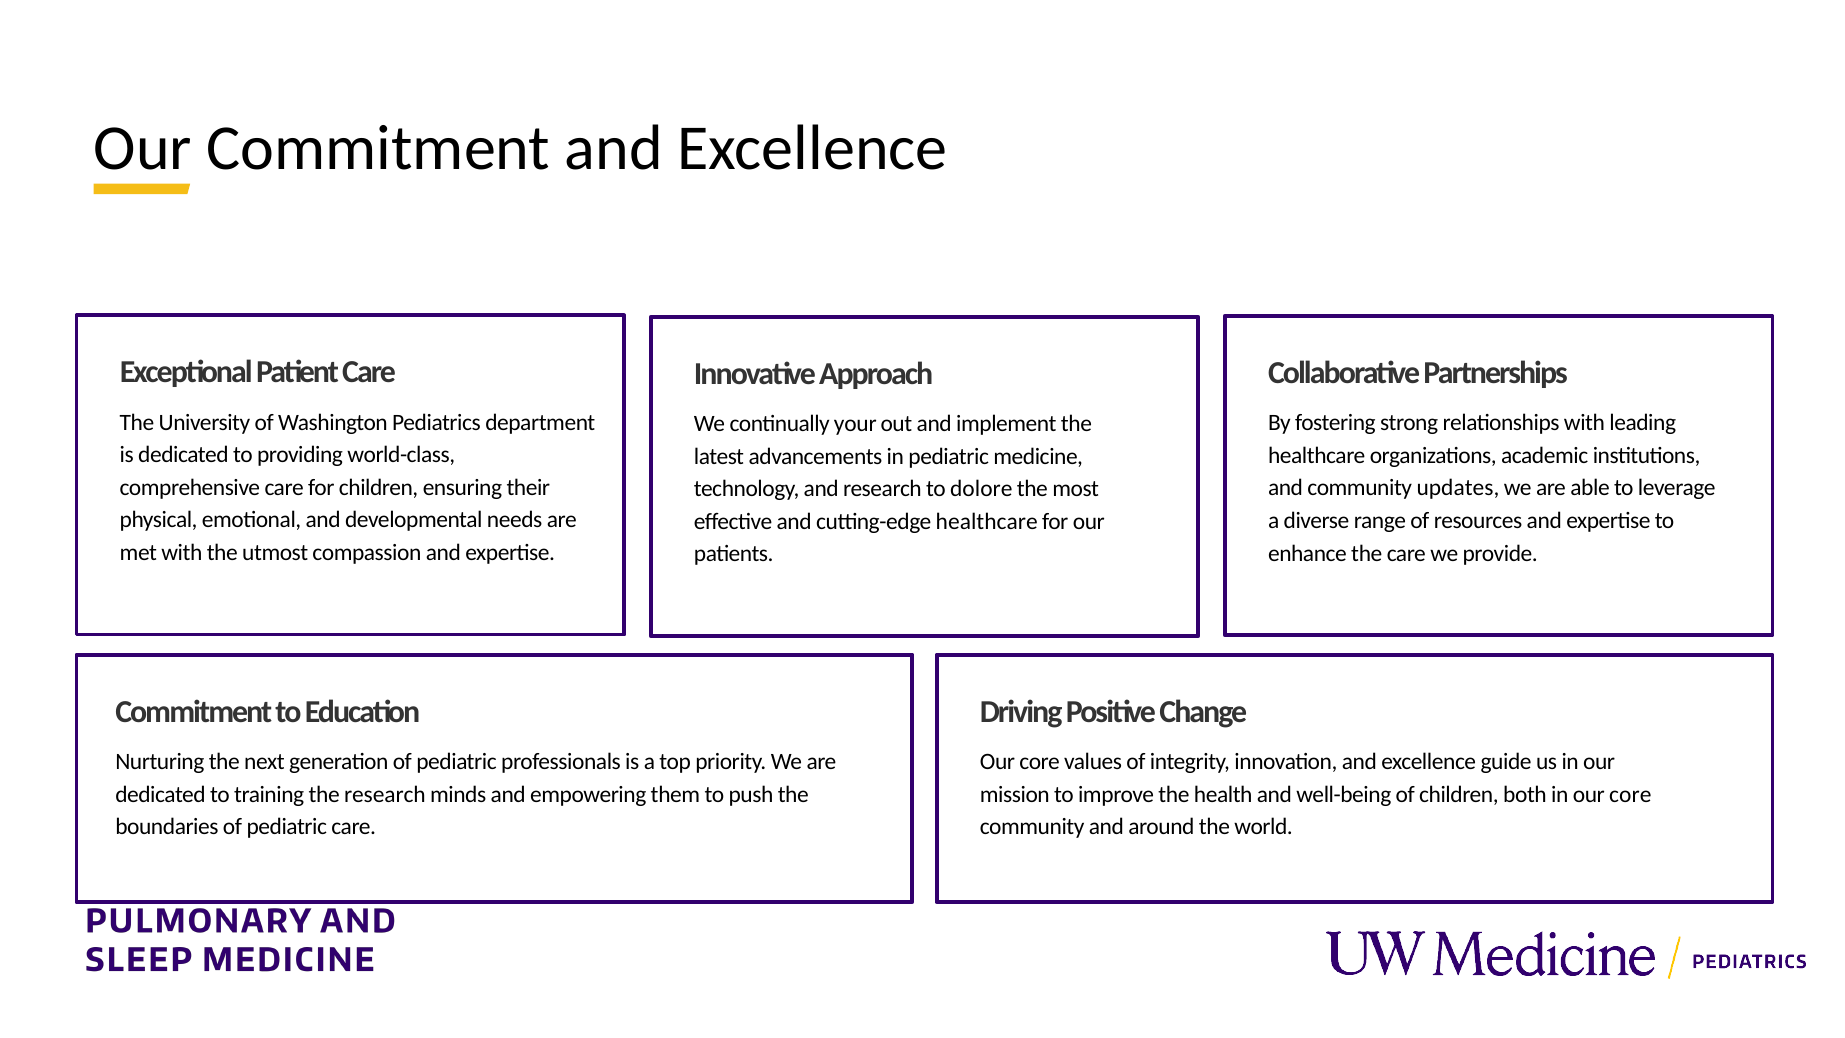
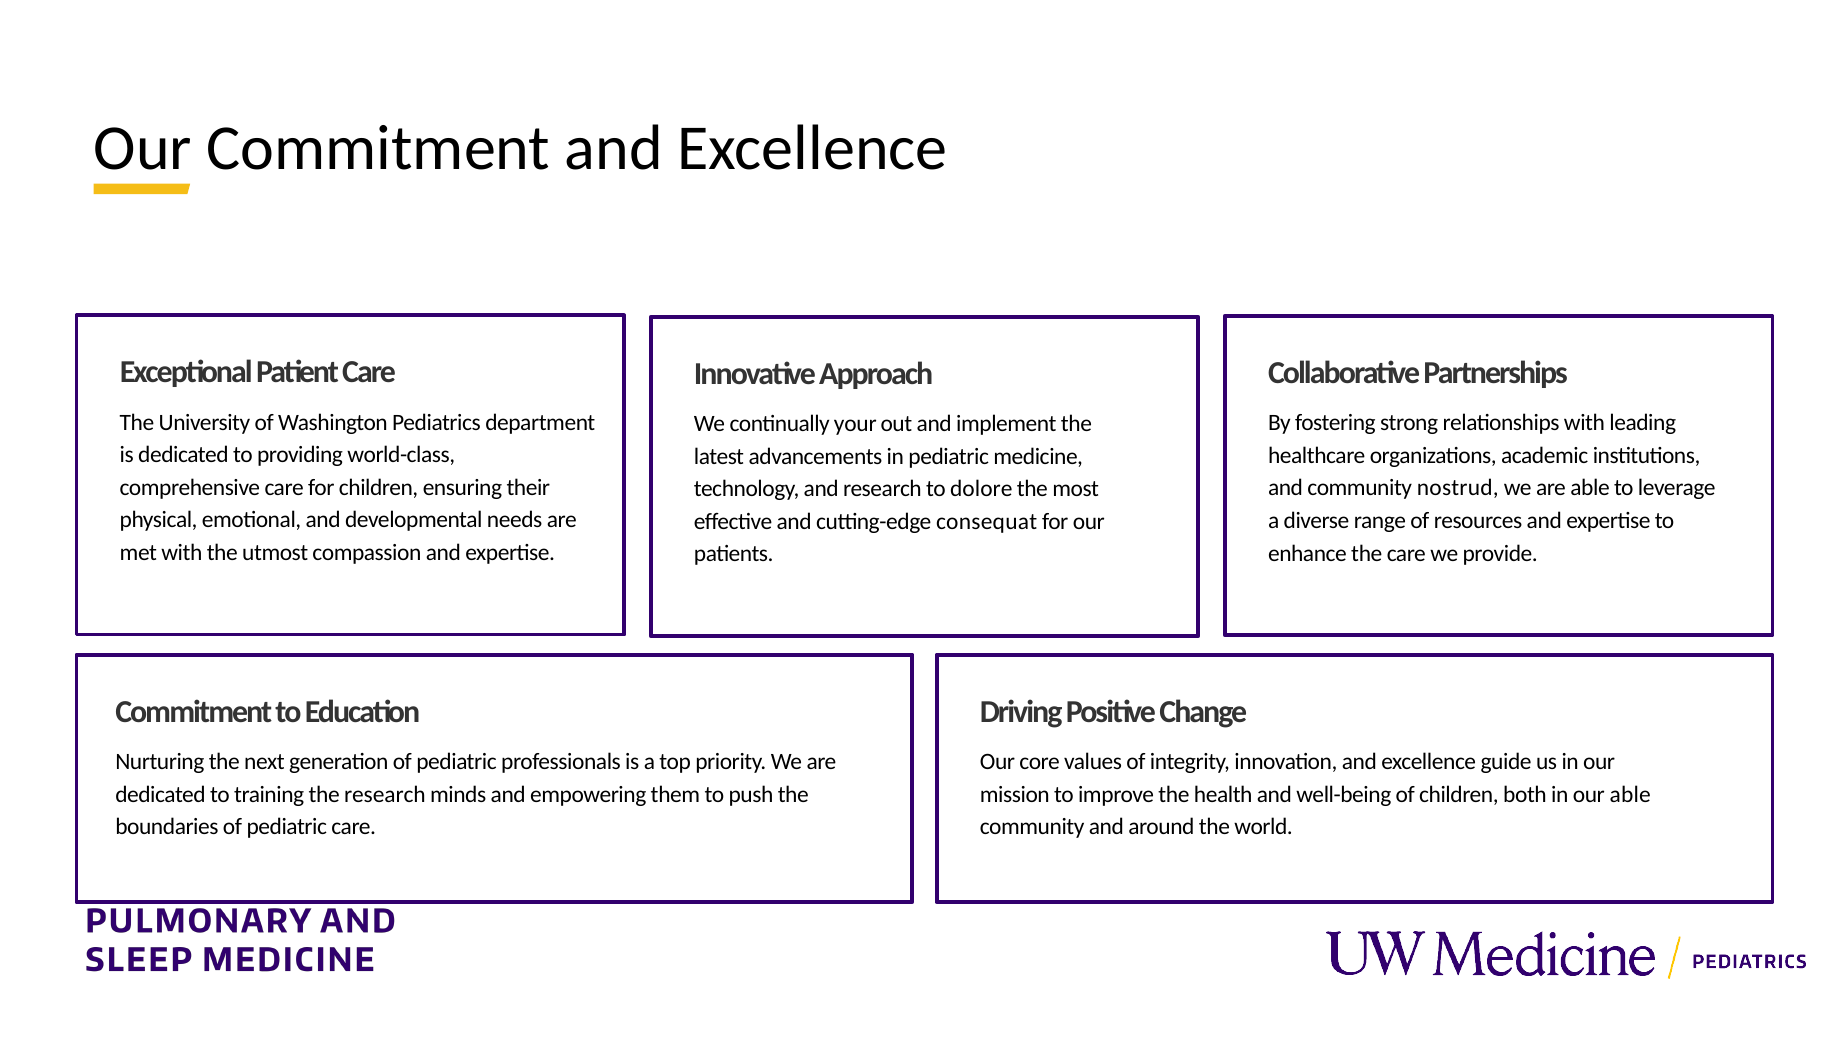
updates: updates -> nostrud
cutting-edge healthcare: healthcare -> consequat
in our core: core -> able
